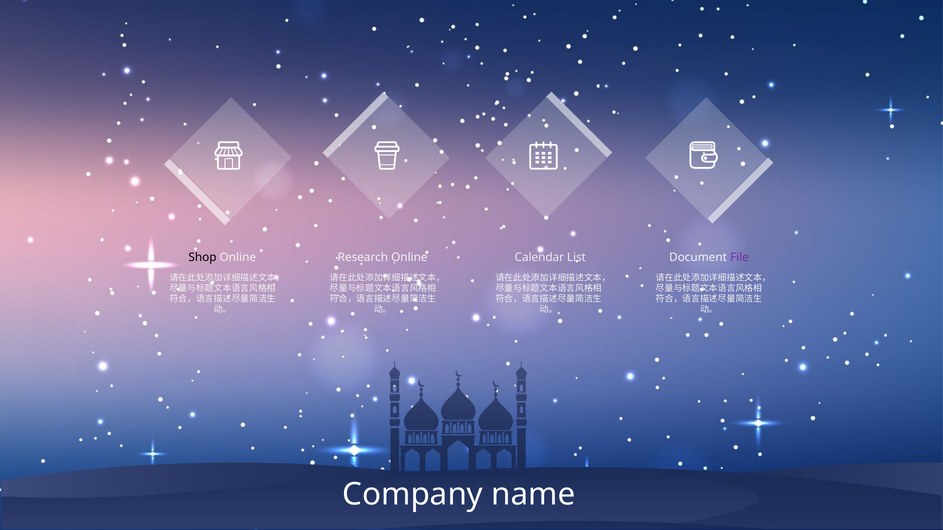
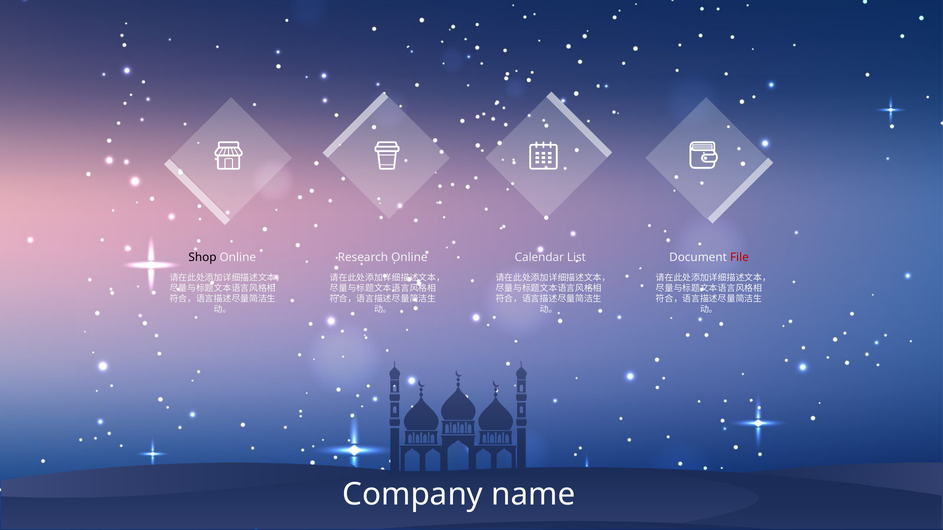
File colour: purple -> red
